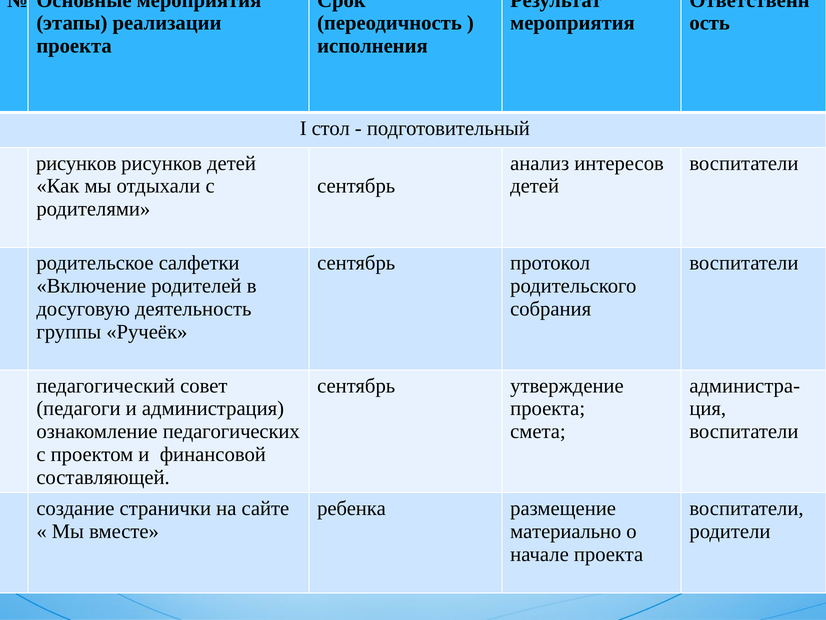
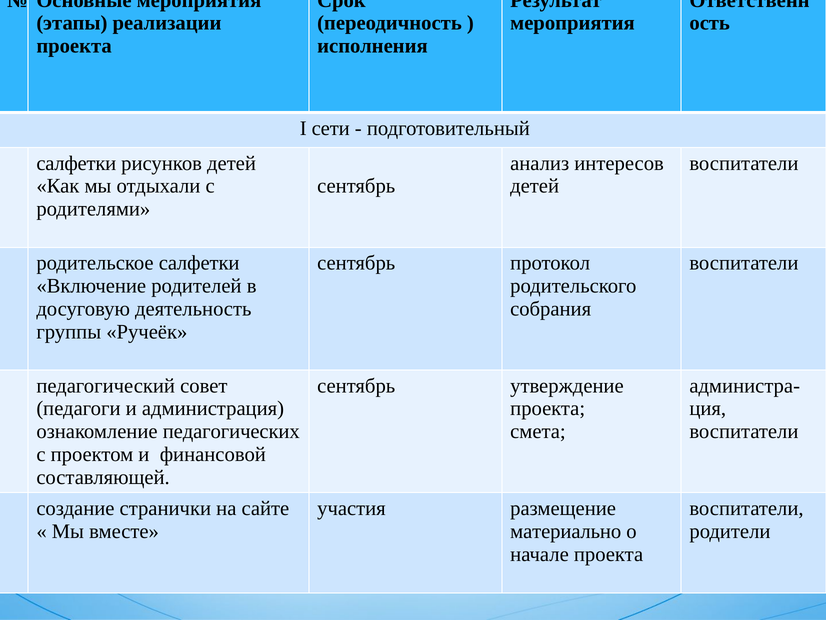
стол: стол -> сети
рисунков at (76, 163): рисунков -> салфетки
ребенка: ребенка -> участия
